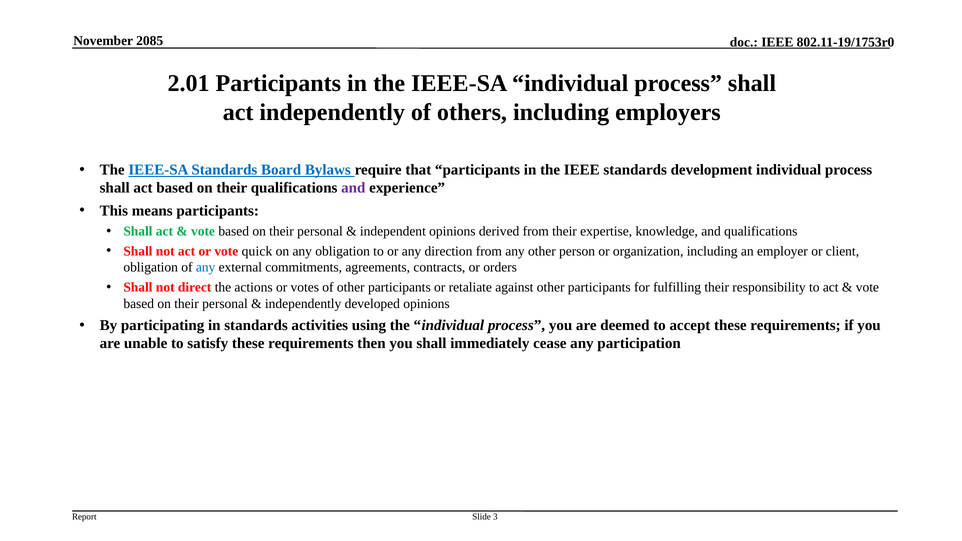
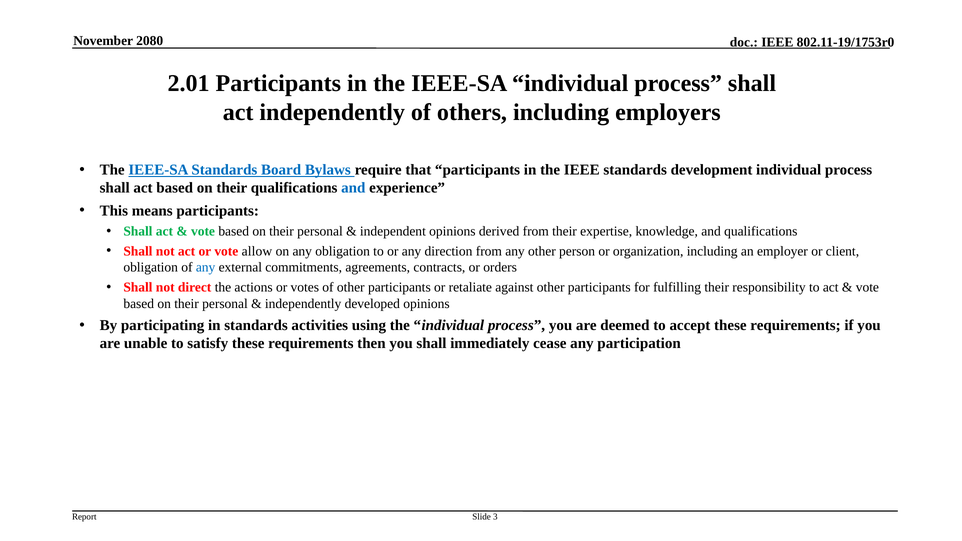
2085: 2085 -> 2080
and at (353, 188) colour: purple -> blue
quick: quick -> allow
